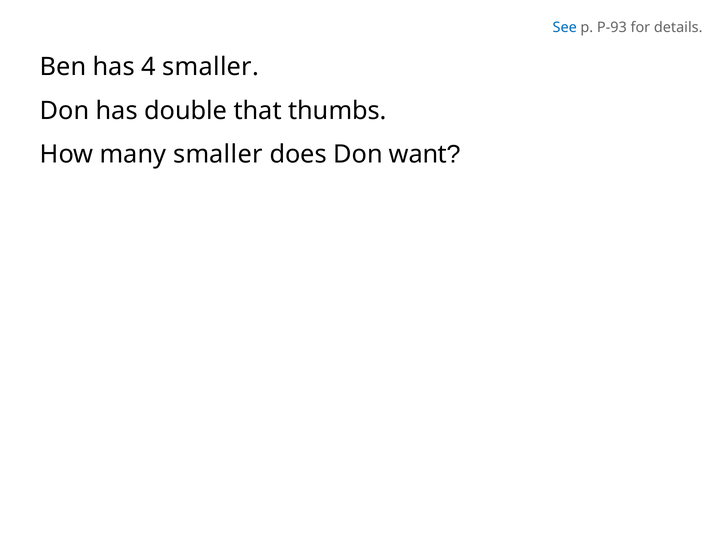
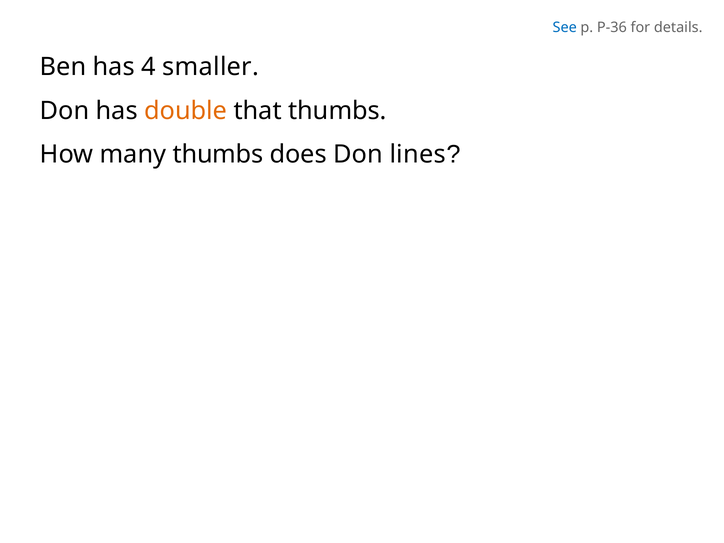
P-93: P-93 -> P-36
double colour: black -> orange
many smaller: smaller -> thumbs
want: want -> lines
